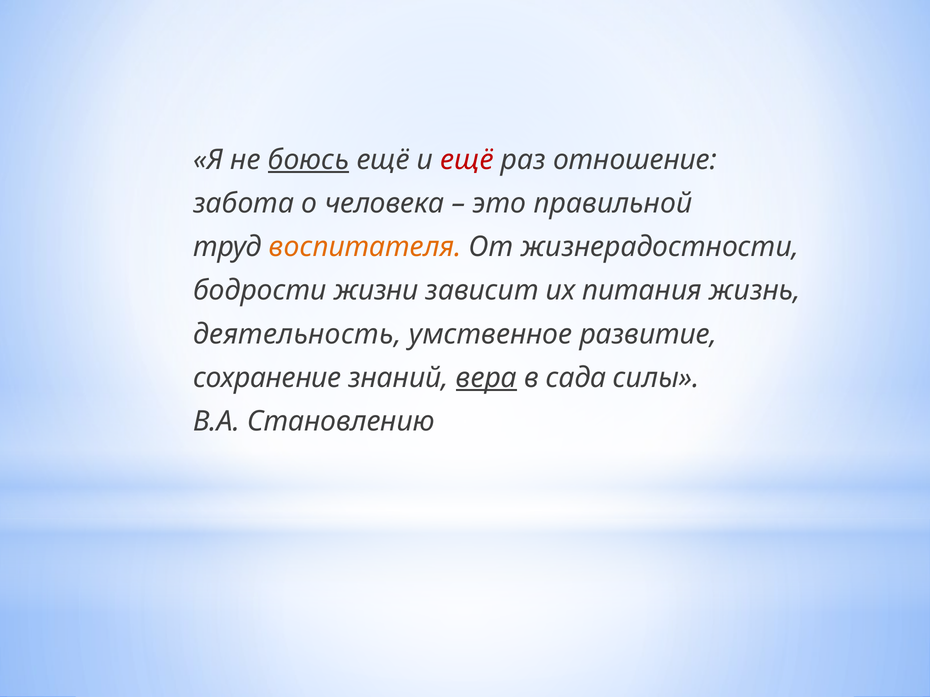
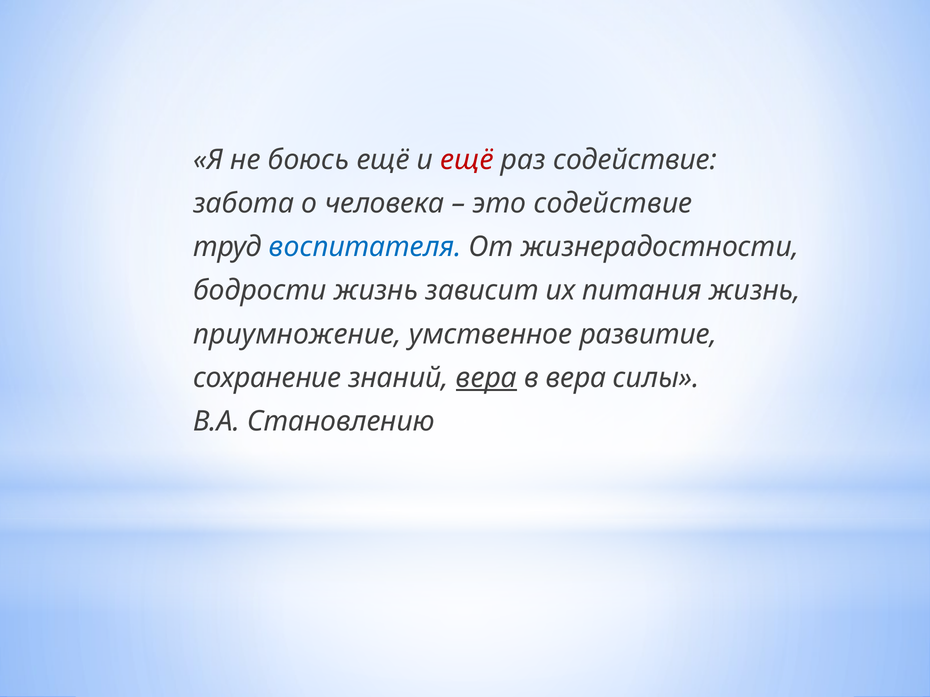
боюсь underline: present -> none
раз отношение: отношение -> содействие
это правильной: правильной -> содействие
воспитателя colour: orange -> blue
бодрости жизни: жизни -> жизнь
деятельность: деятельность -> приумножение
в сада: сада -> вера
